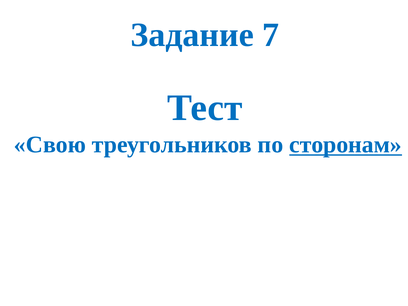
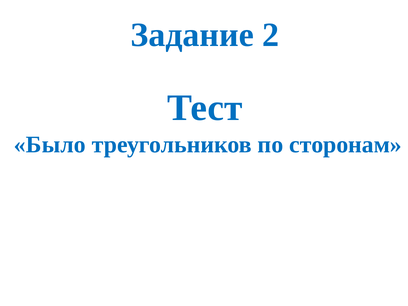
7: 7 -> 2
Свою: Свою -> Было
сторонам underline: present -> none
